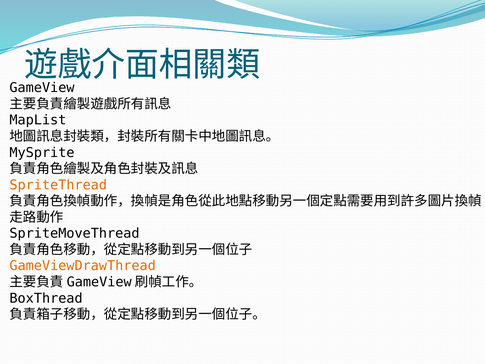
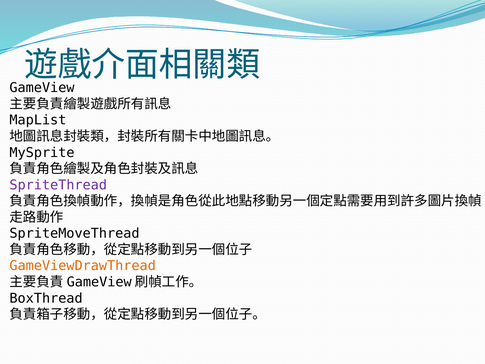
SpriteThread colour: orange -> purple
